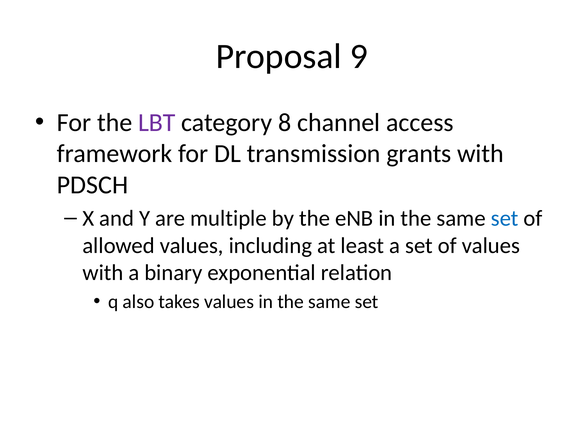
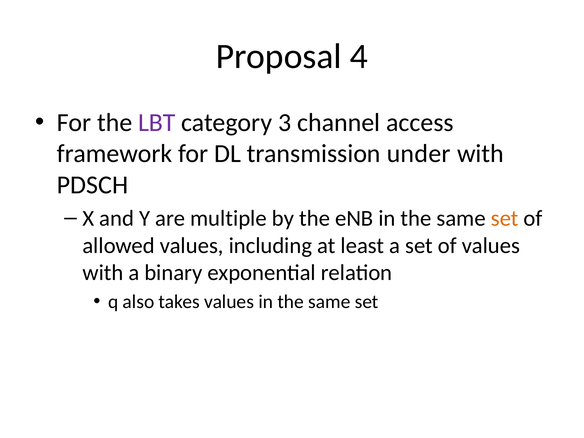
9: 9 -> 4
8: 8 -> 3
grants: grants -> under
set at (505, 218) colour: blue -> orange
